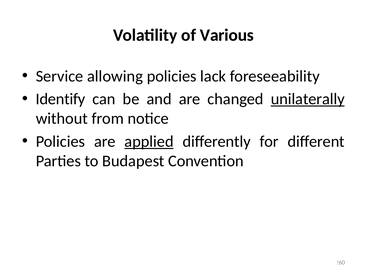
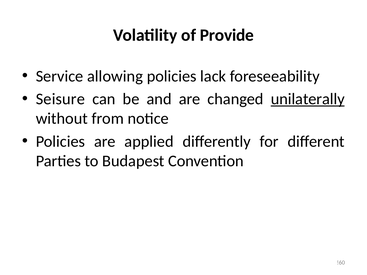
Various: Various -> Provide
Identify: Identify -> Seisure
applied underline: present -> none
